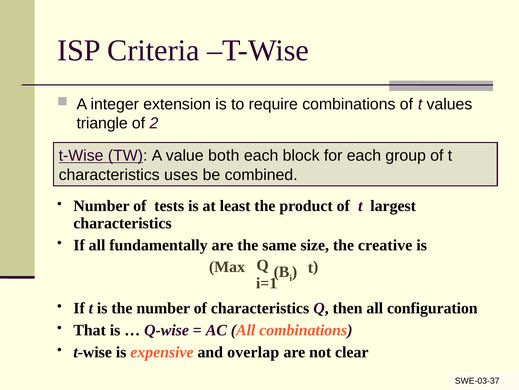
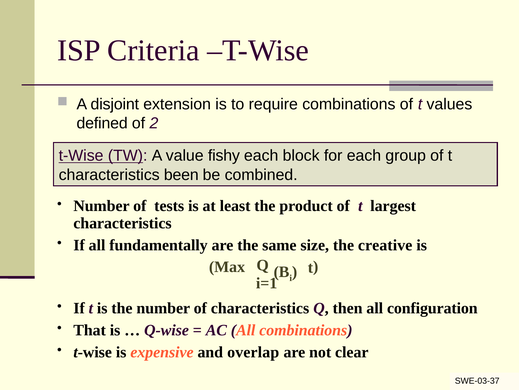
integer: integer -> disjoint
triangle: triangle -> defined
both: both -> fishy
uses: uses -> been
